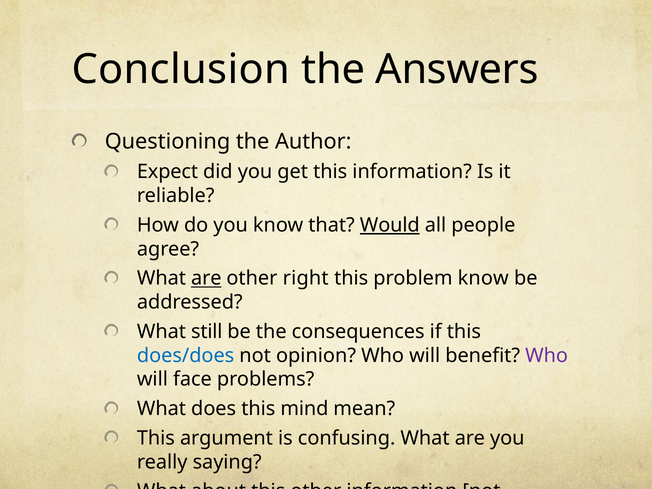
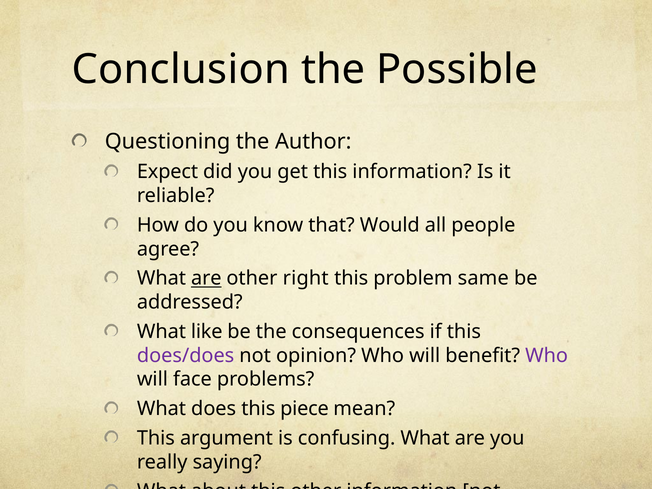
Answers: Answers -> Possible
Would underline: present -> none
problem know: know -> same
still: still -> like
does/does colour: blue -> purple
mind: mind -> piece
